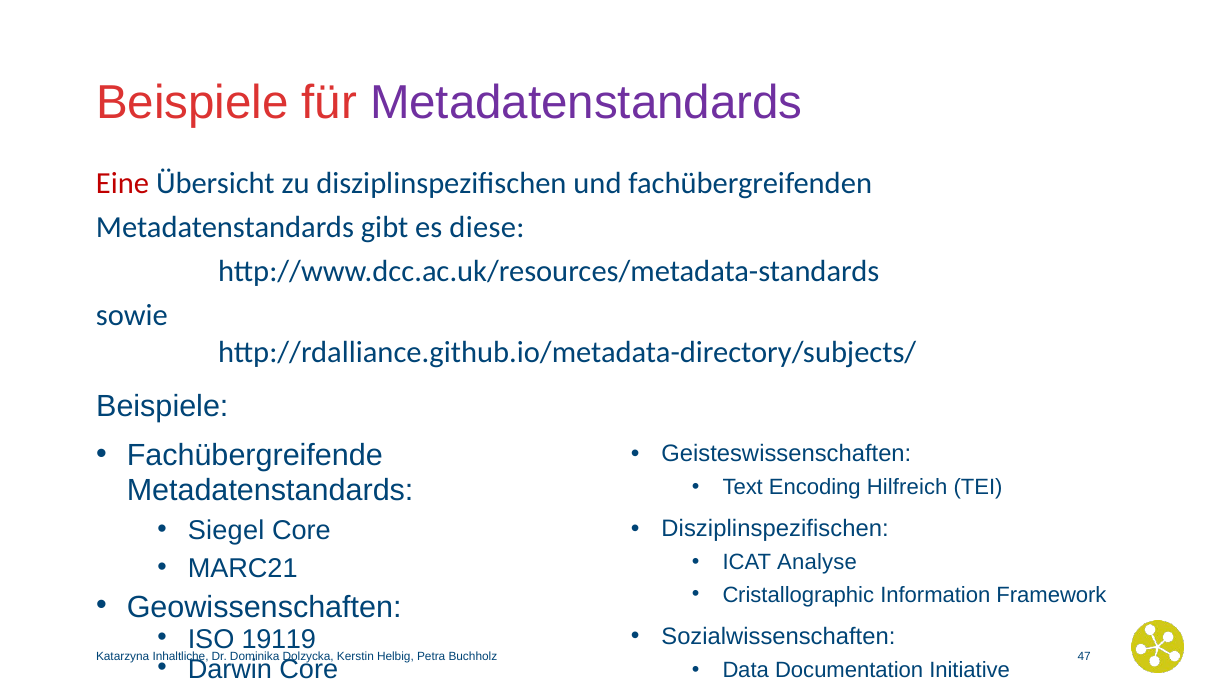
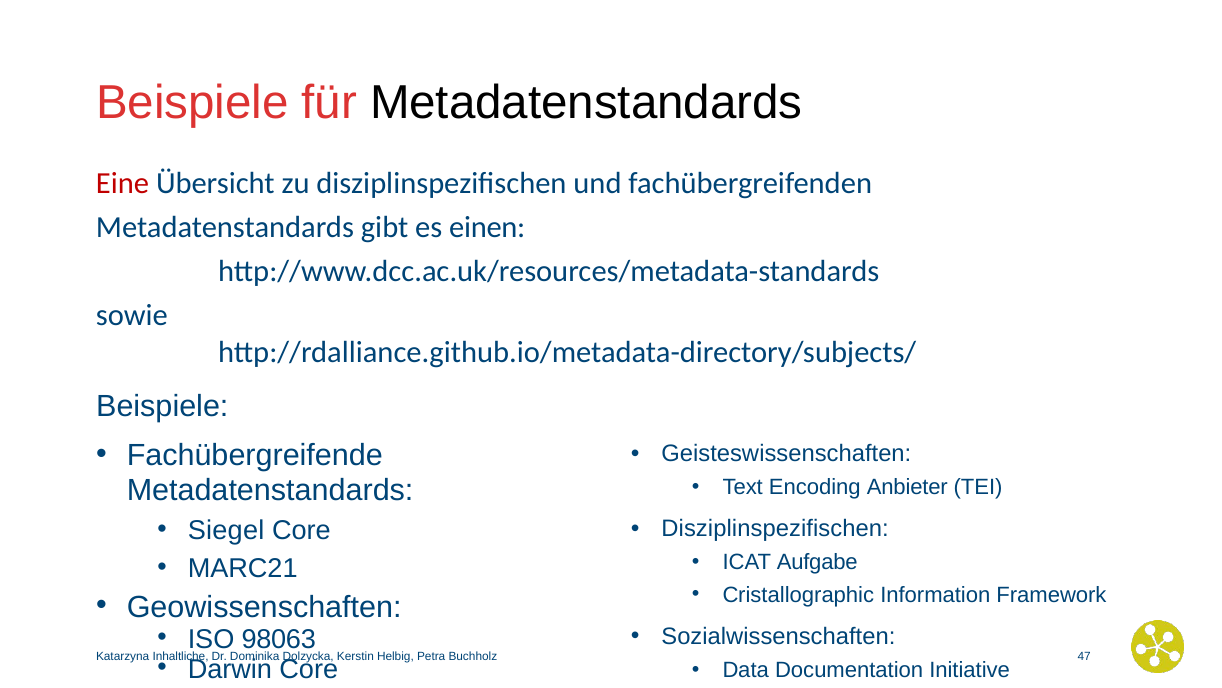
Metadatenstandards at (586, 103) colour: purple -> black
diese: diese -> einen
Hilfreich: Hilfreich -> Anbieter
Analyse: Analyse -> Aufgabe
19119: 19119 -> 98063
